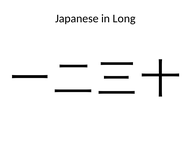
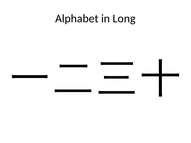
Japanese: Japanese -> Alphabet
